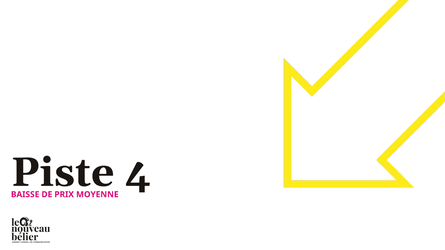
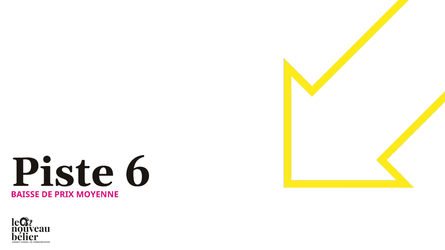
4: 4 -> 6
